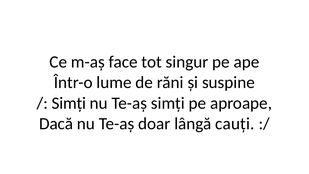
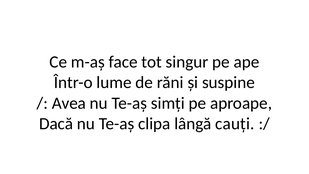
Simți at (69, 103): Simți -> Avea
doar: doar -> clipa
